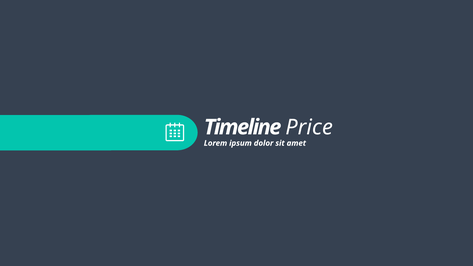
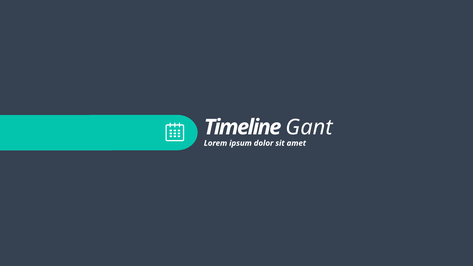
Price: Price -> Gant
